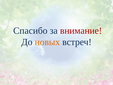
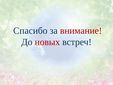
новых colour: orange -> red
